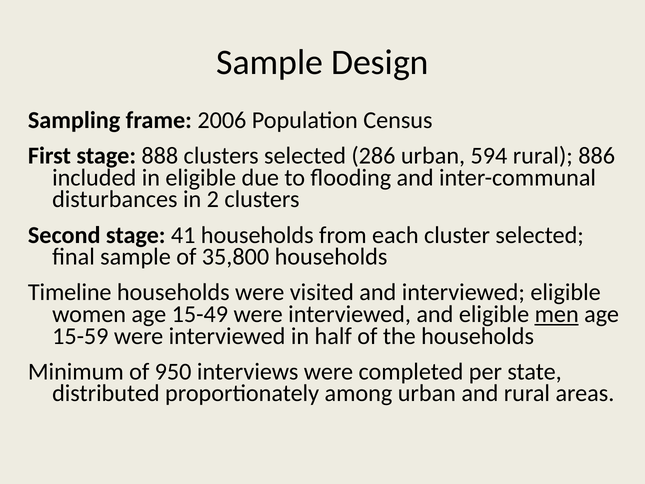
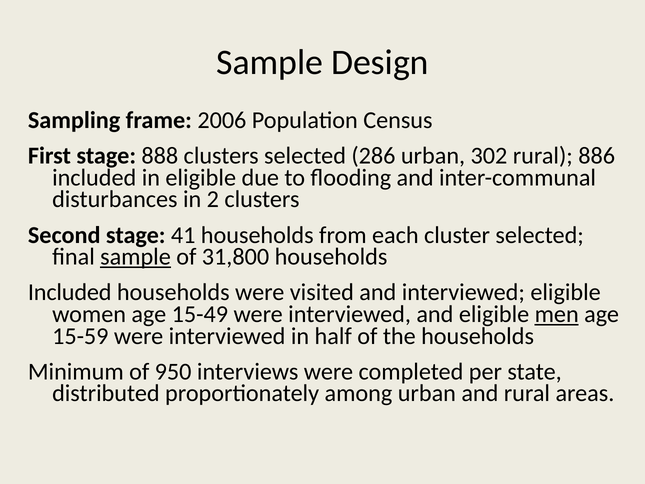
594: 594 -> 302
sample at (135, 257) underline: none -> present
35,800: 35,800 -> 31,800
Timeline at (70, 292): Timeline -> Included
